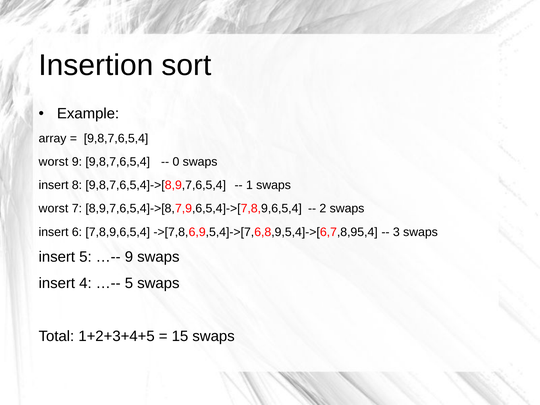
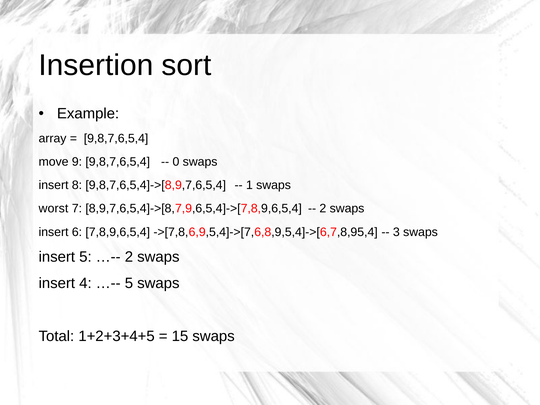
worst at (53, 162): worst -> move
9 at (129, 257): 9 -> 2
